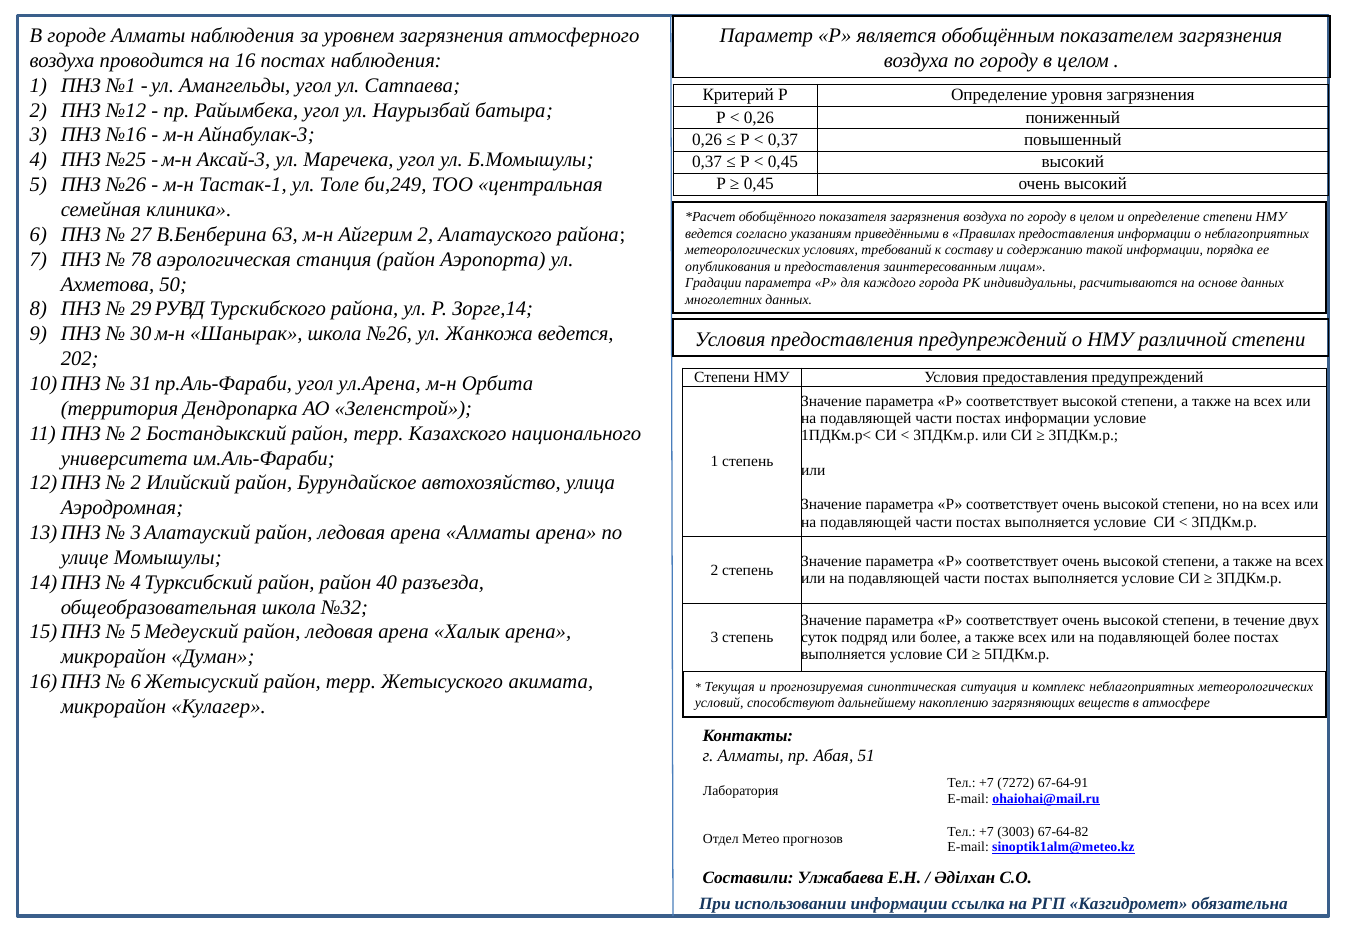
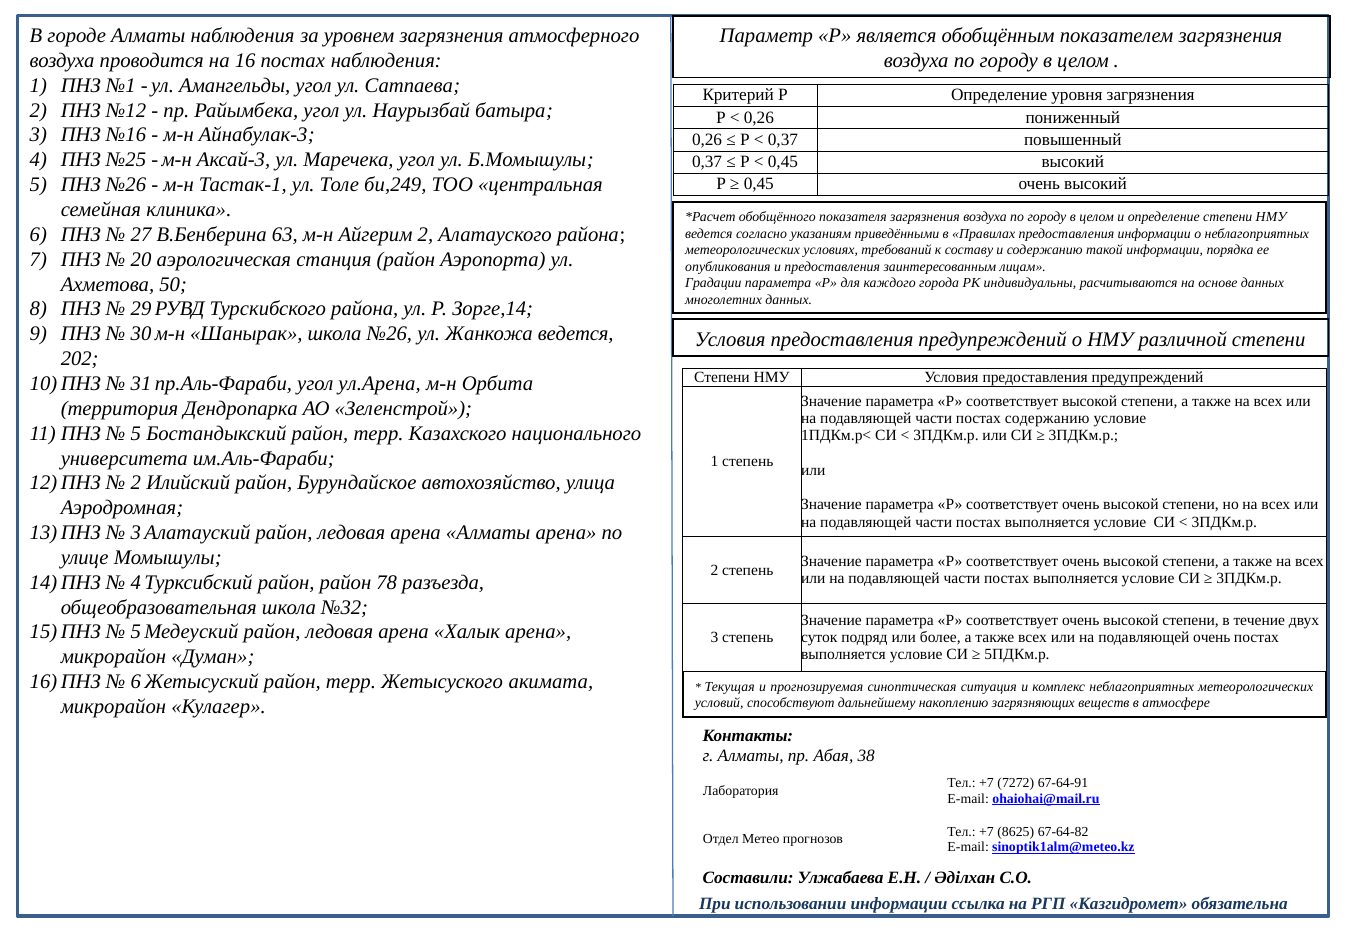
78: 78 -> 20
постах информации: информации -> содержанию
2 at (136, 433): 2 -> 5
40: 40 -> 78
подавляющей более: более -> очень
51: 51 -> 38
3003: 3003 -> 8625
